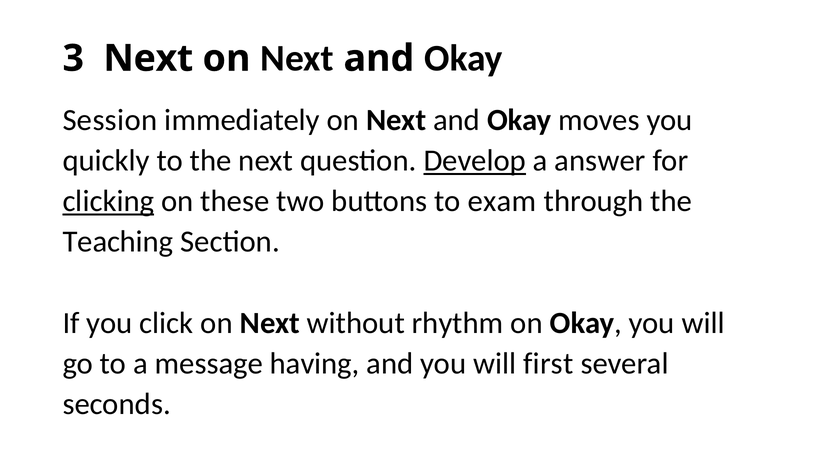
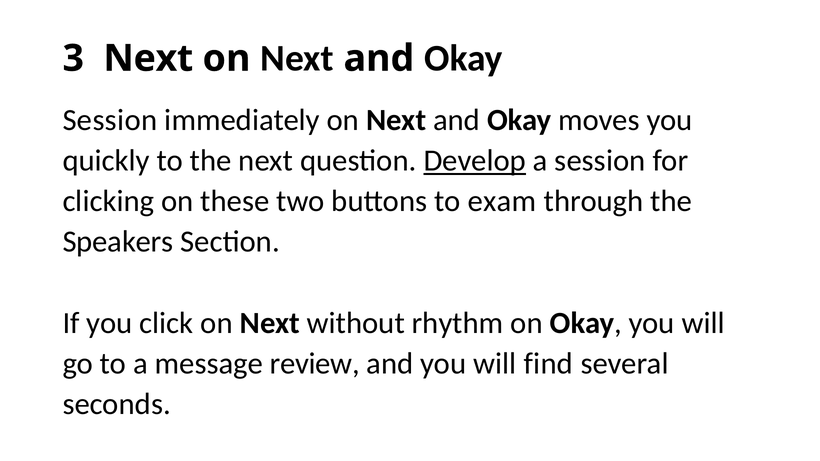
a answer: answer -> session
clicking underline: present -> none
Teaching: Teaching -> Speakers
having: having -> review
first: first -> find
